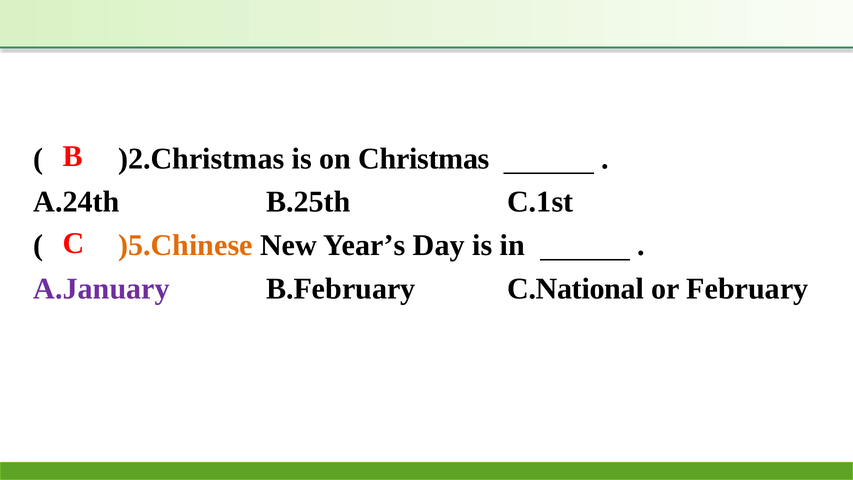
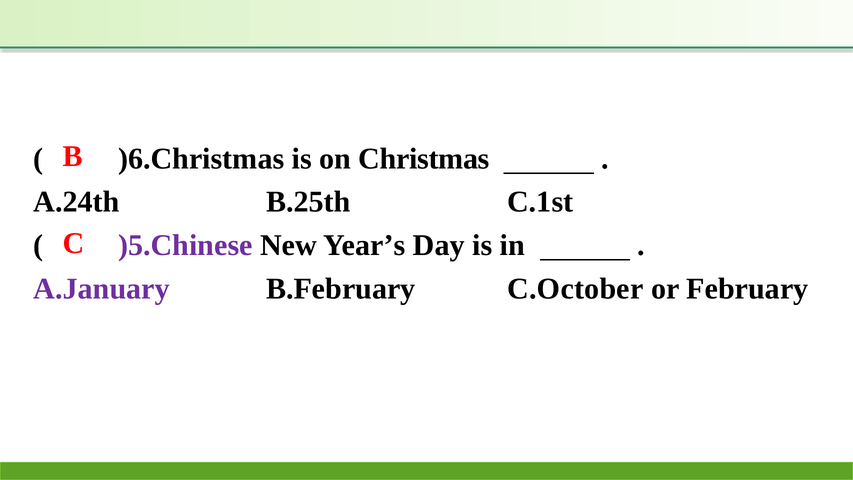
)2.Christmas: )2.Christmas -> )6.Christmas
)5.Chinese colour: orange -> purple
C.National: C.National -> C.October
